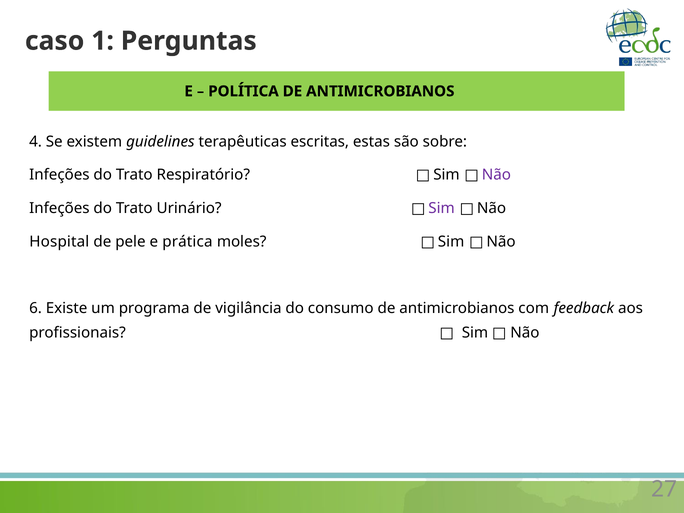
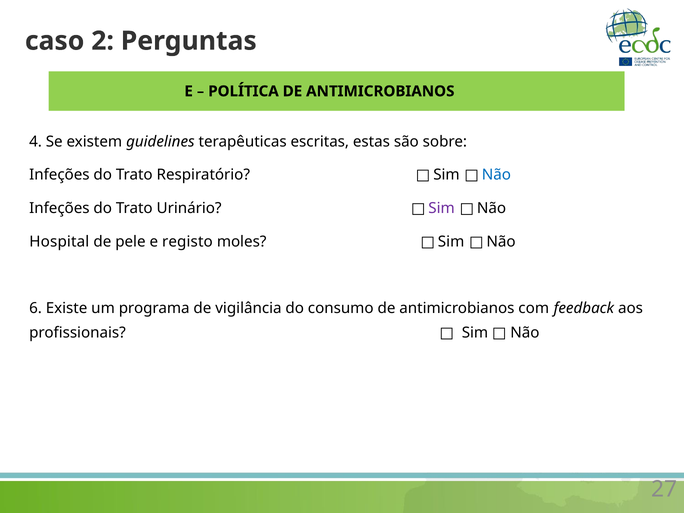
1: 1 -> 2
Não at (496, 175) colour: purple -> blue
prática: prática -> registo
